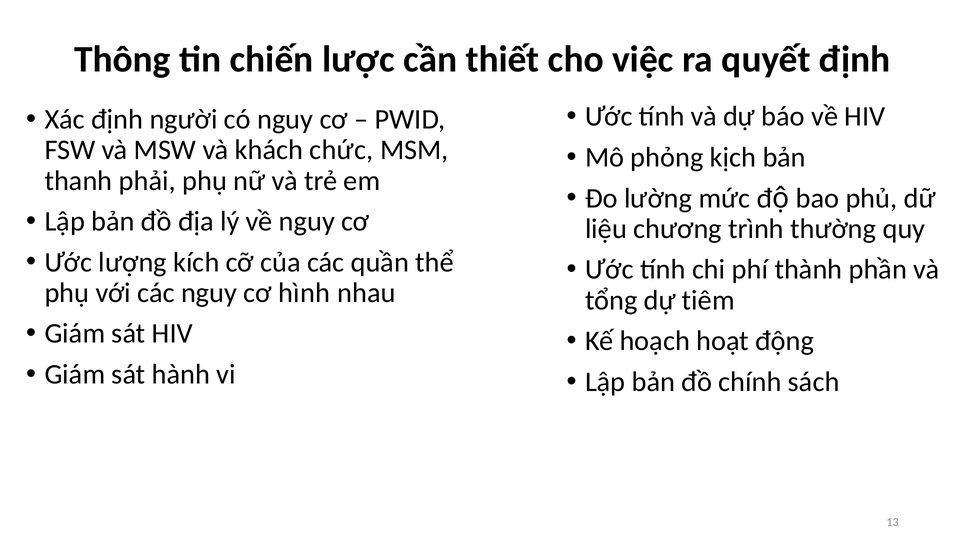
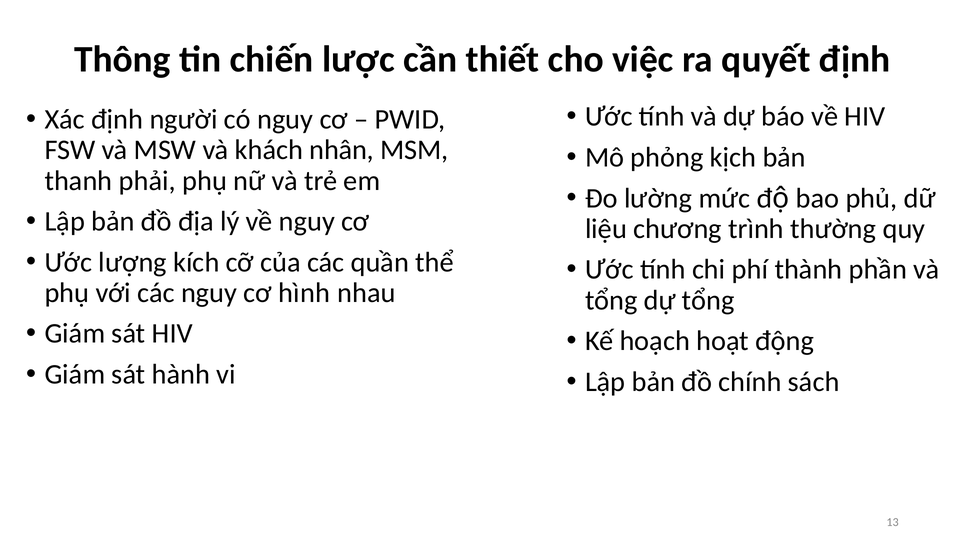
chức: chức -> nhân
dự tiêm: tiêm -> tổng
